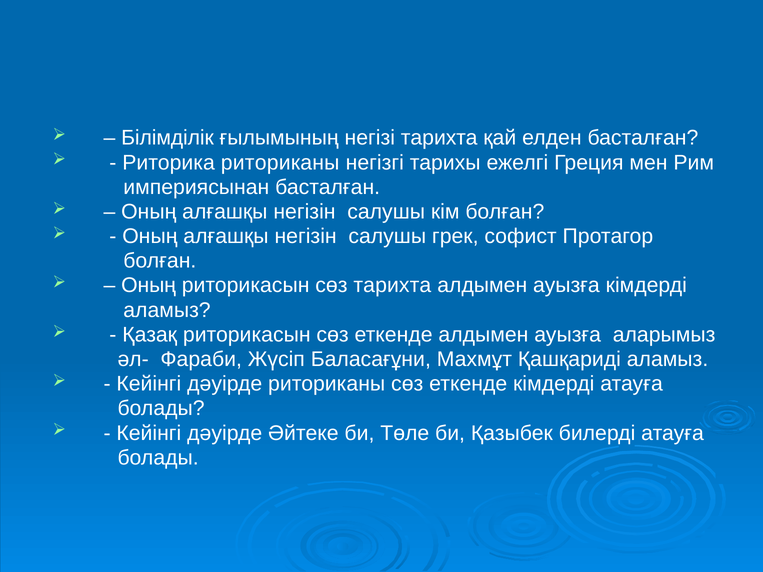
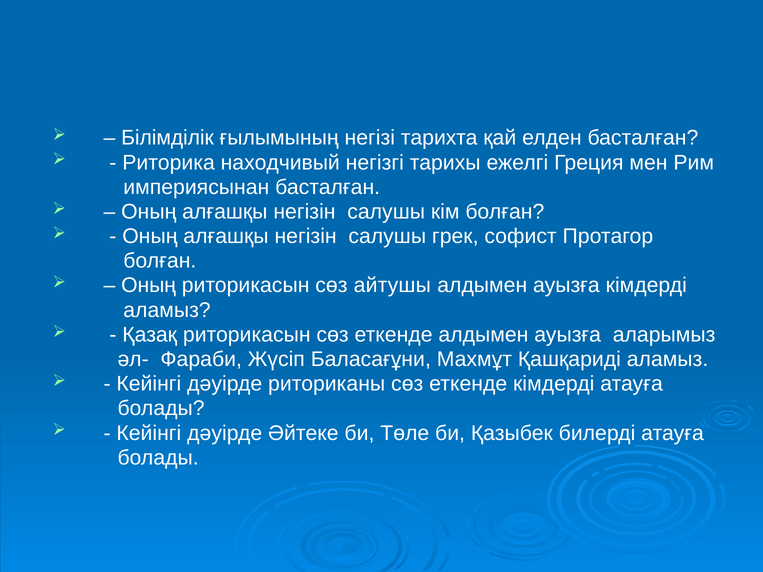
Риторика риториканы: риториканы -> находчивый
сөз тарихта: тарихта -> айтушы
